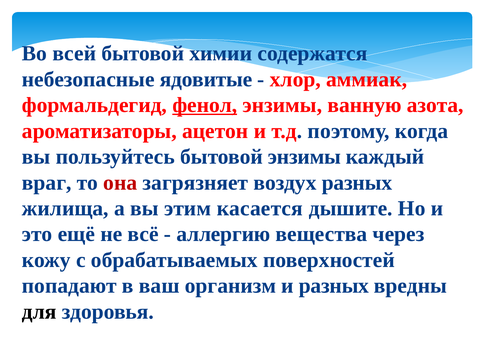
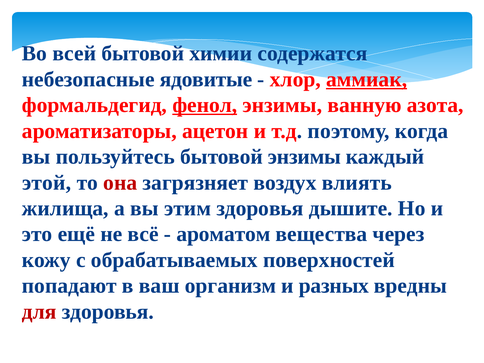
аммиак underline: none -> present
враг: враг -> этой
воздух разных: разных -> влиять
этим касается: касается -> здоровья
аллергию: аллергию -> ароматом
для colour: black -> red
